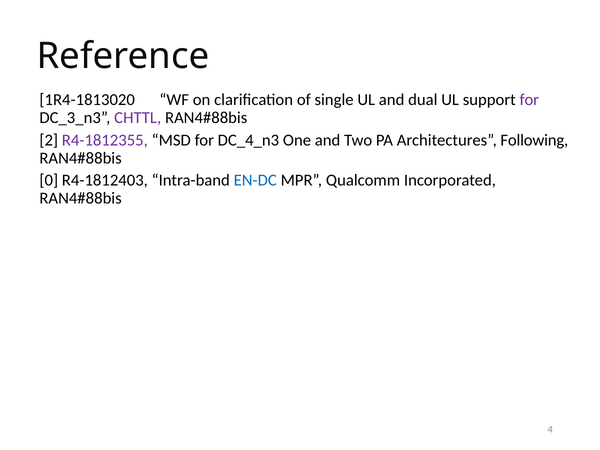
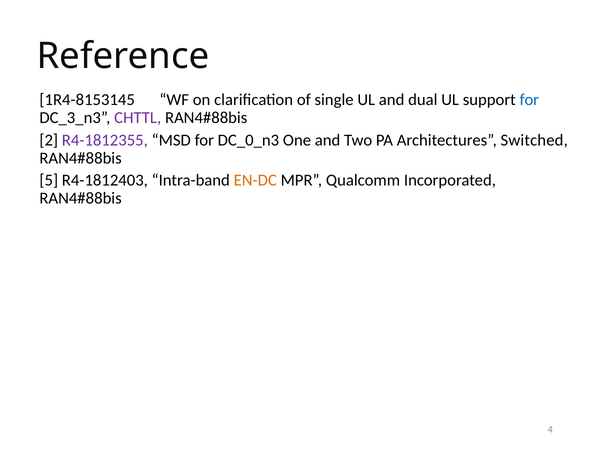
1R4-1813020: 1R4-1813020 -> 1R4-8153145
for at (529, 100) colour: purple -> blue
DC_4_n3: DC_4_n3 -> DC_0_n3
Following: Following -> Switched
0: 0 -> 5
EN-DC colour: blue -> orange
